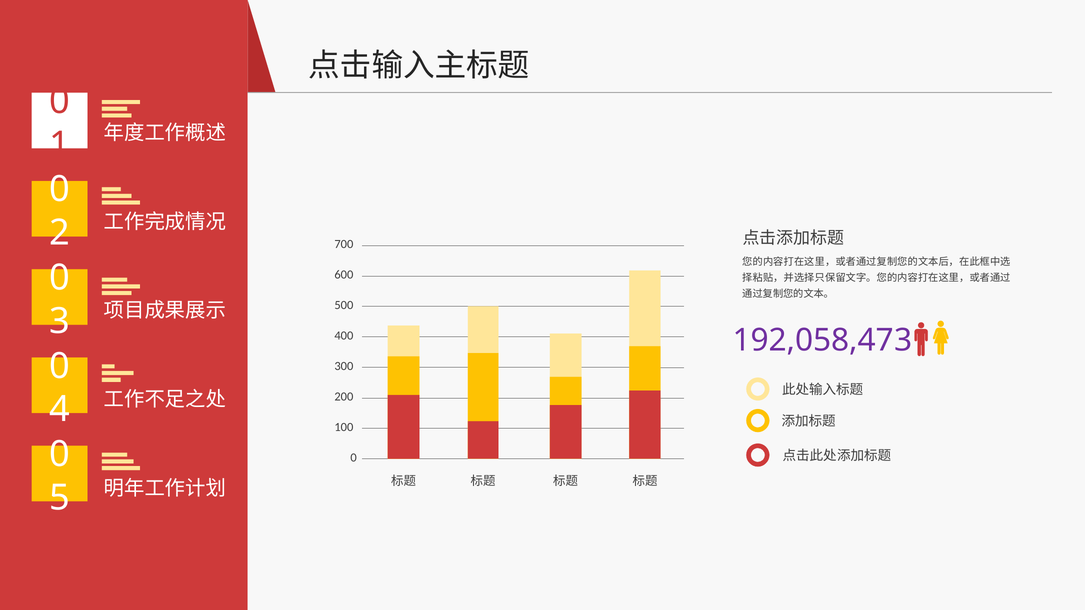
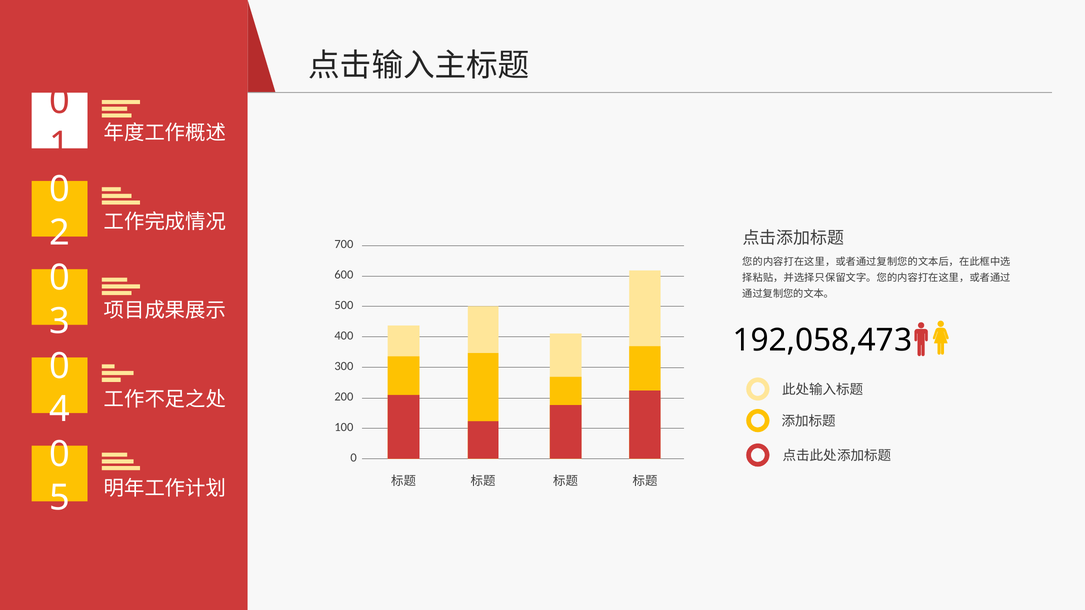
192,058,473 colour: purple -> black
